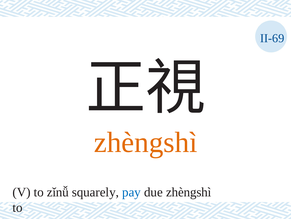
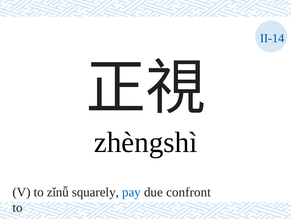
II-69: II-69 -> II-14
zhèngshì at (146, 142) colour: orange -> black
due zhèngshì: zhèngshì -> confront
